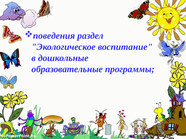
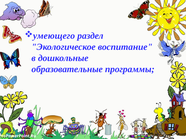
поведения: поведения -> умеющего
